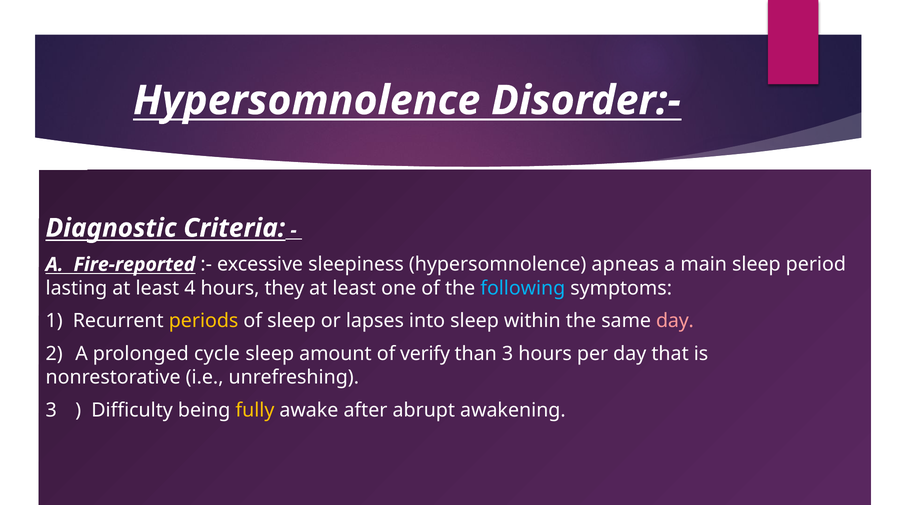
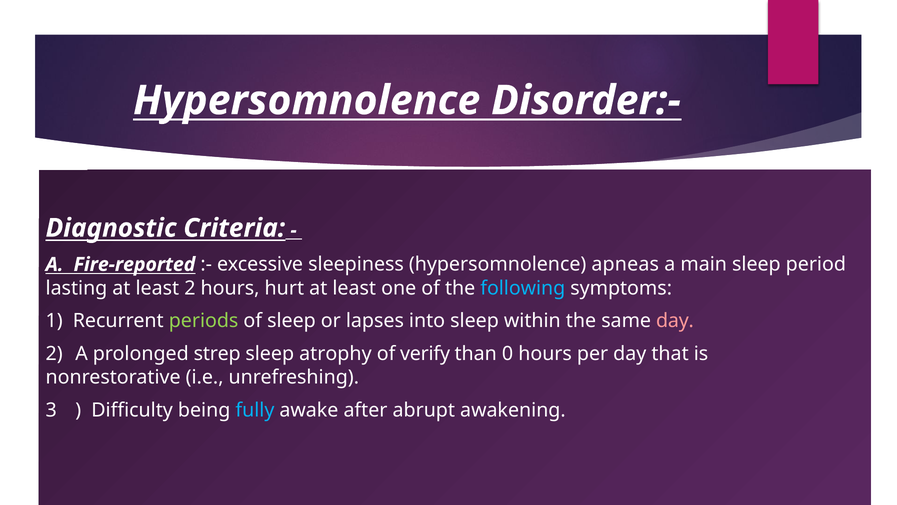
least 4: 4 -> 2
they: they -> hurt
periods colour: yellow -> light green
cycle: cycle -> strep
amount: amount -> atrophy
than 3: 3 -> 0
fully colour: yellow -> light blue
